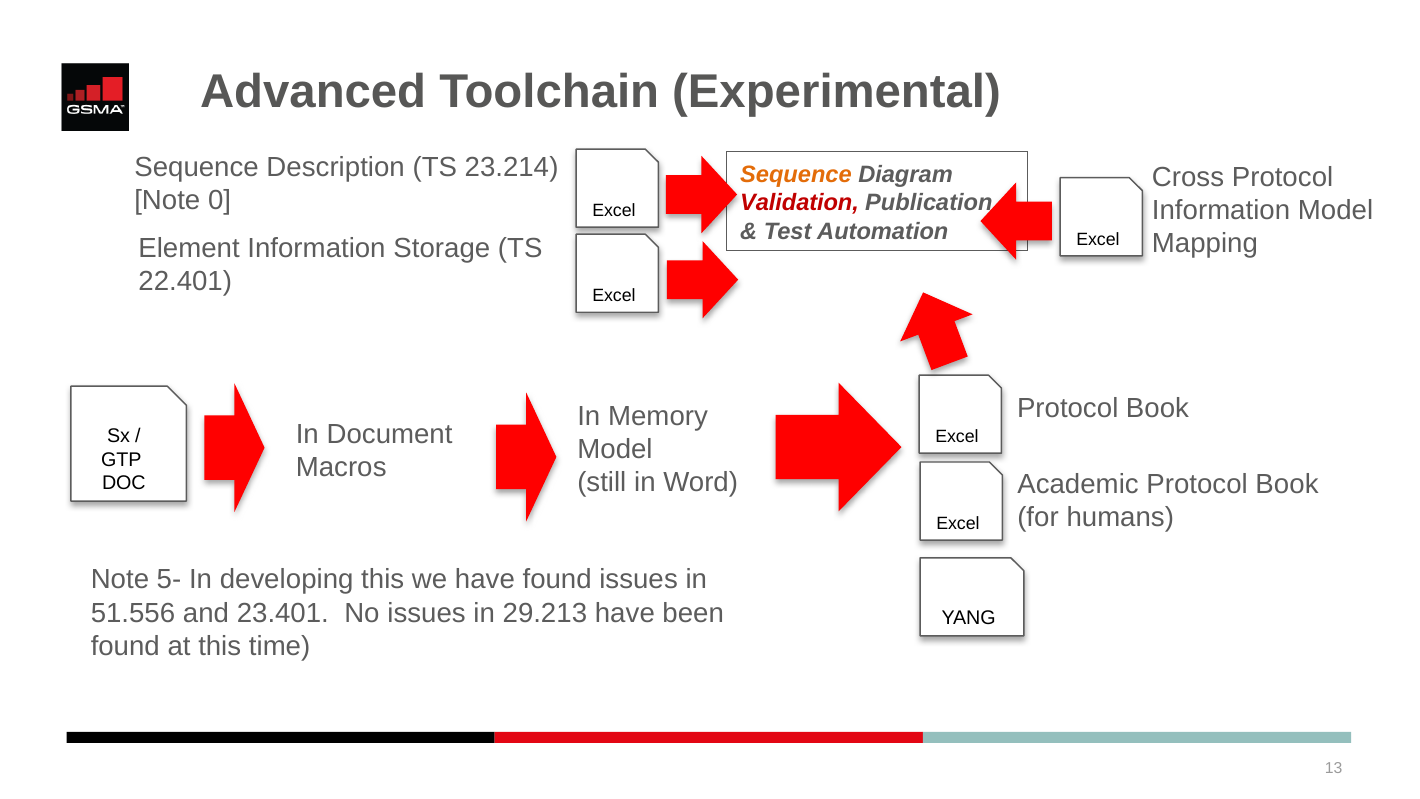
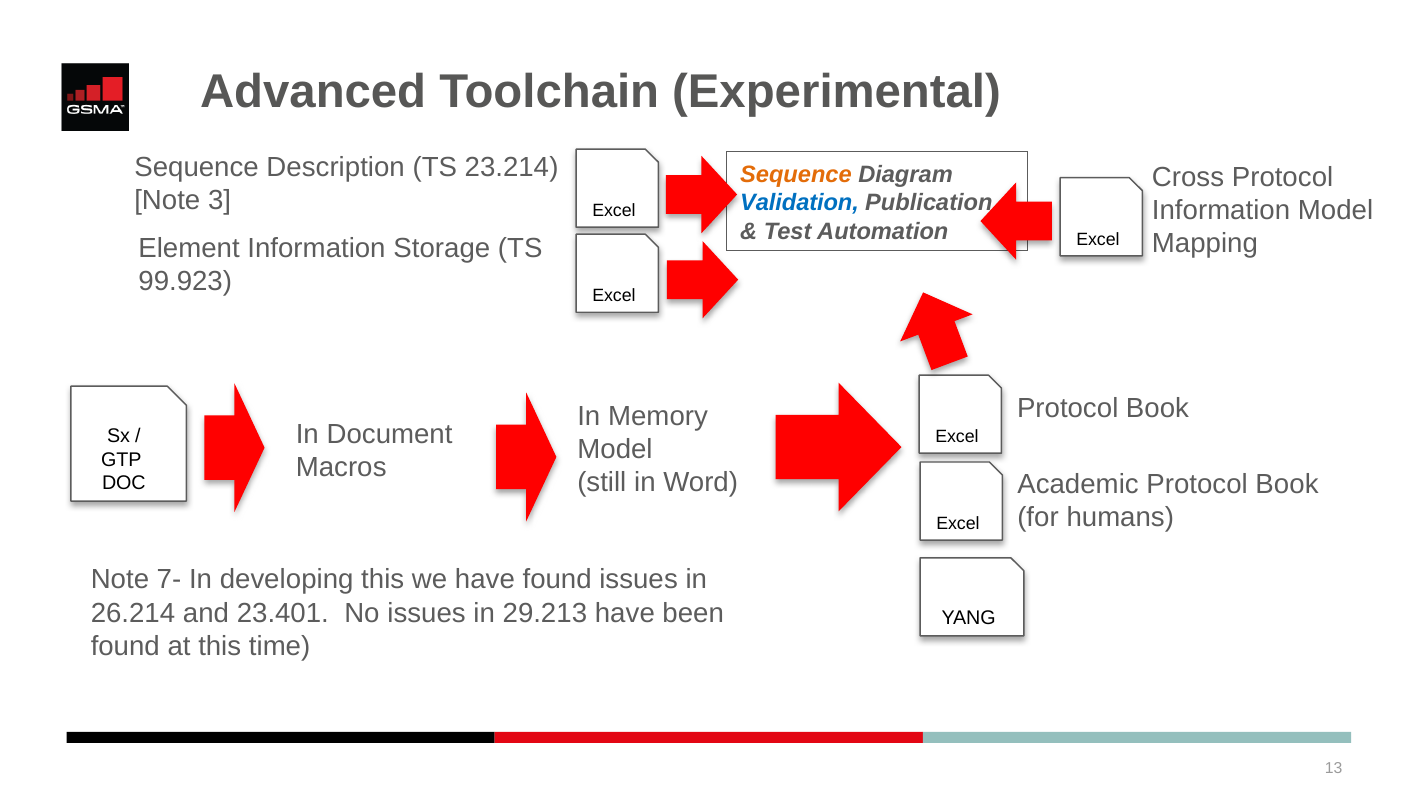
0: 0 -> 3
Validation colour: red -> blue
22.401: 22.401 -> 99.923
5-: 5- -> 7-
51.556: 51.556 -> 26.214
